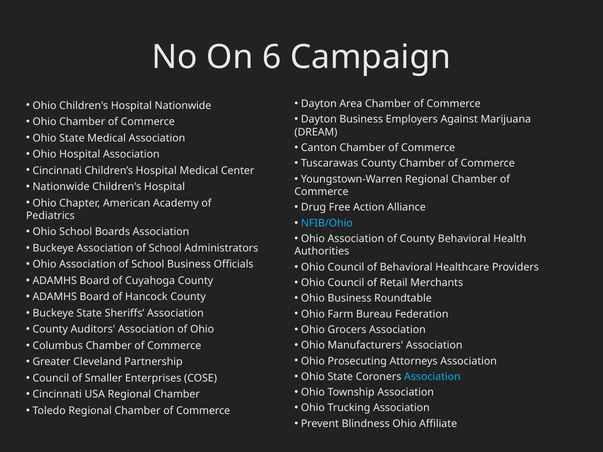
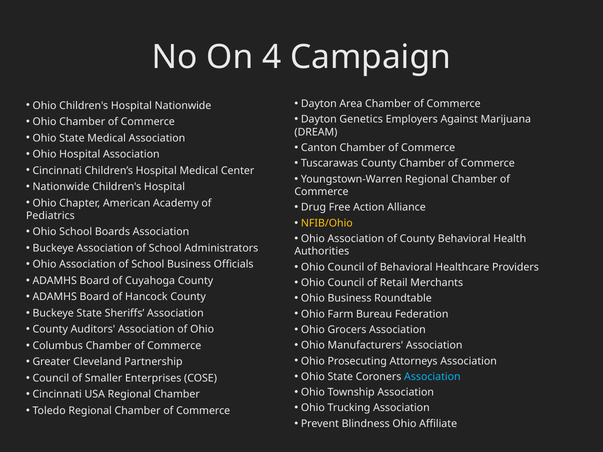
6: 6 -> 4
Dayton Business: Business -> Genetics
NFIB/Ohio colour: light blue -> yellow
